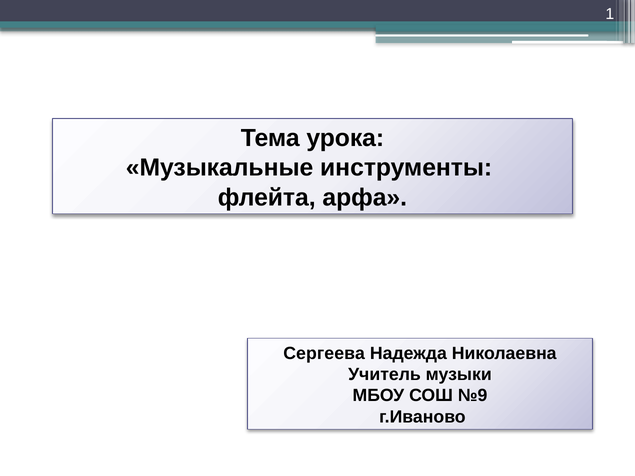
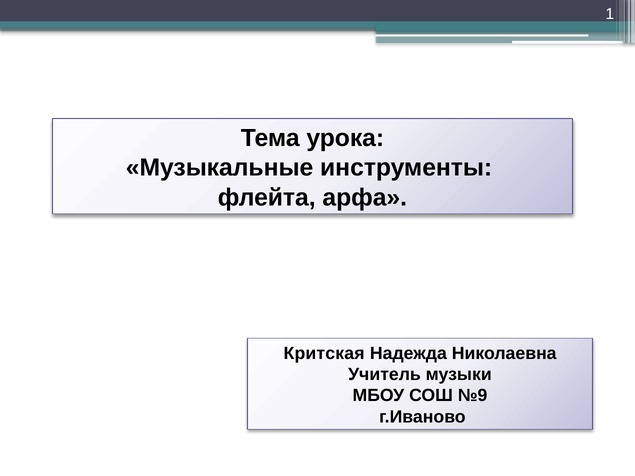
Сергеева: Сергеева -> Критская
